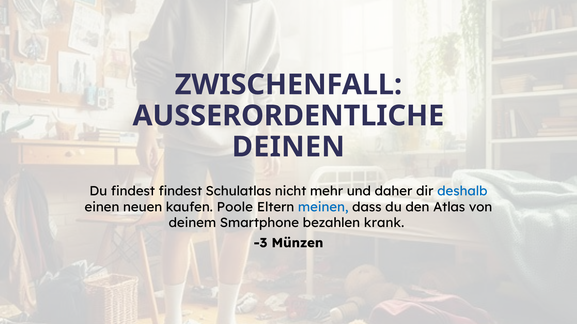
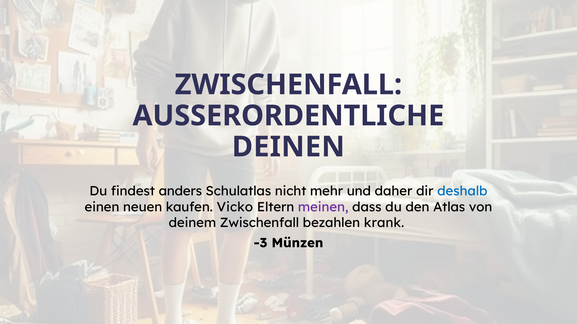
findest findest: findest -> anders
Poole: Poole -> Vicko
meinen colour: blue -> purple
deinem Smartphone: Smartphone -> Zwischenfall
